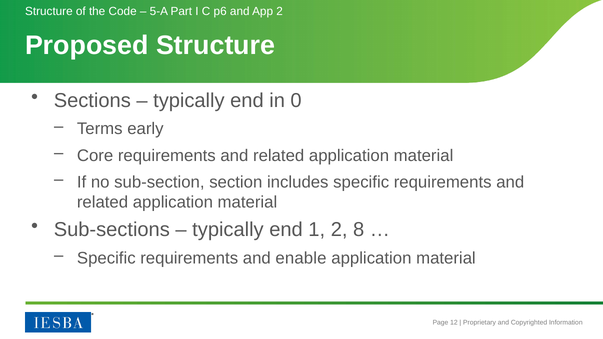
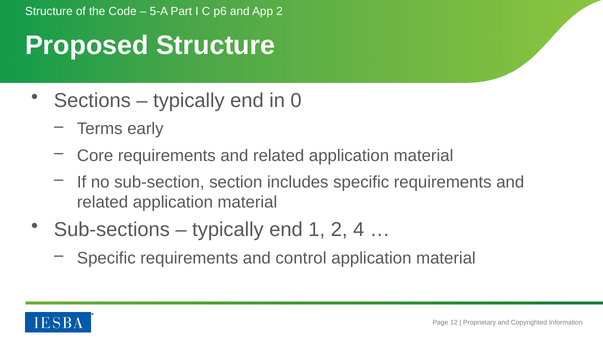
8: 8 -> 4
enable: enable -> control
